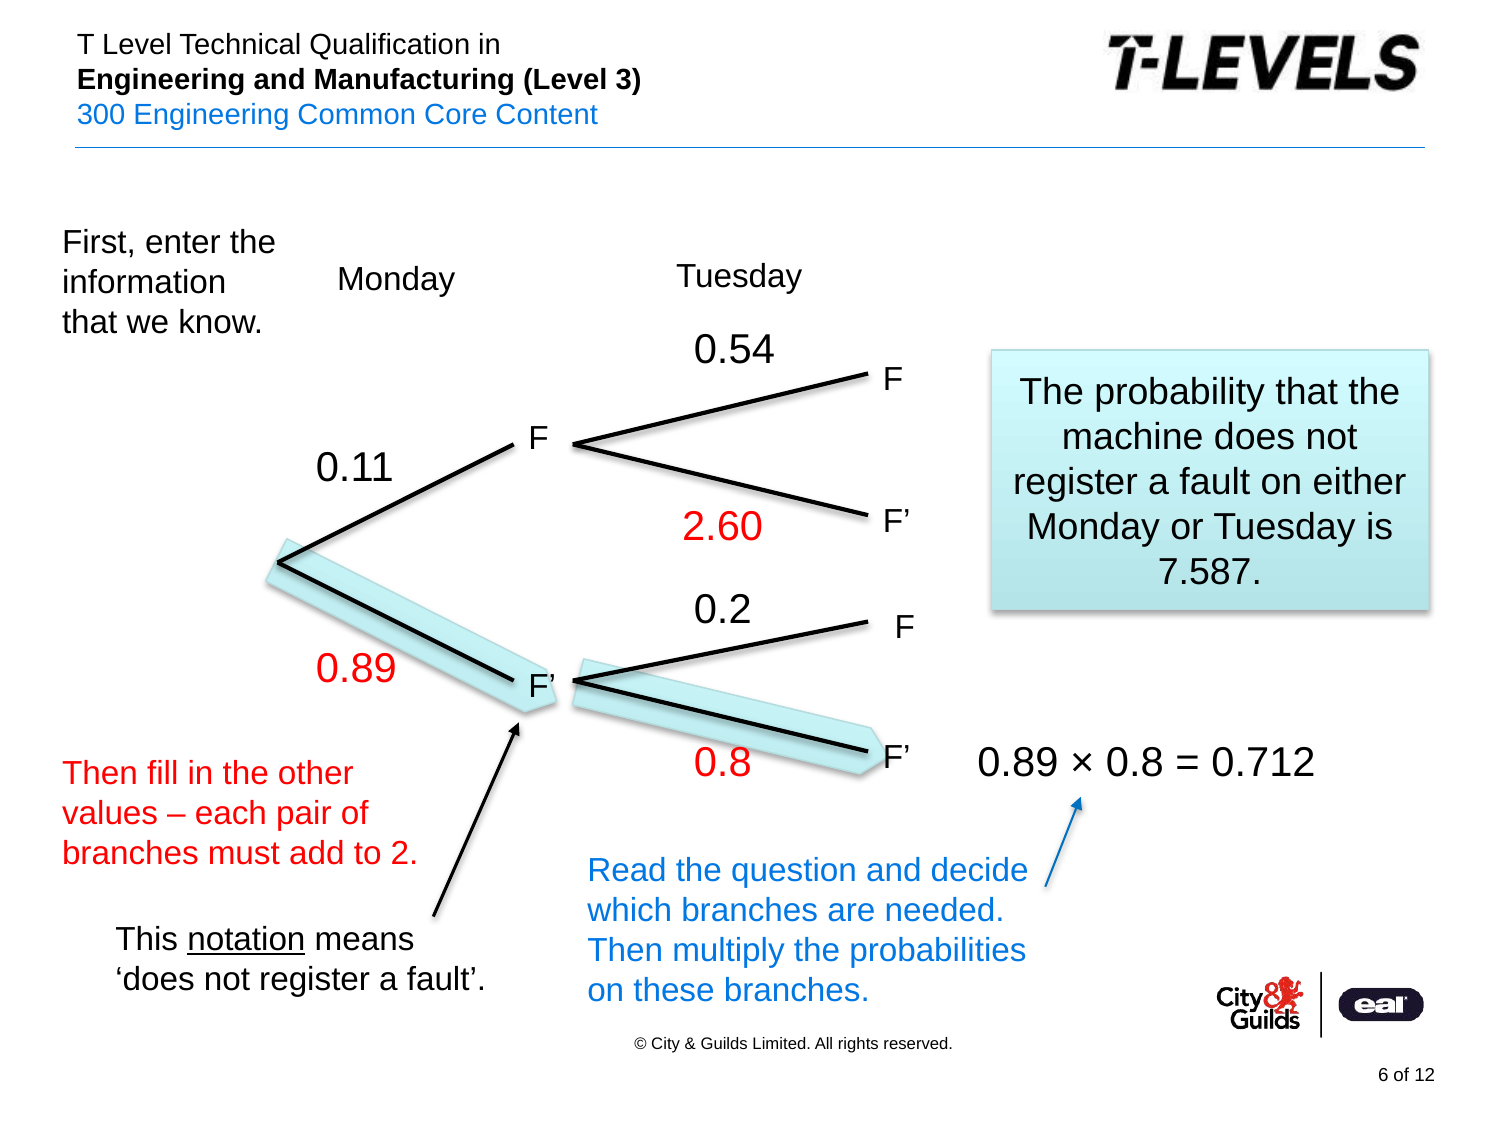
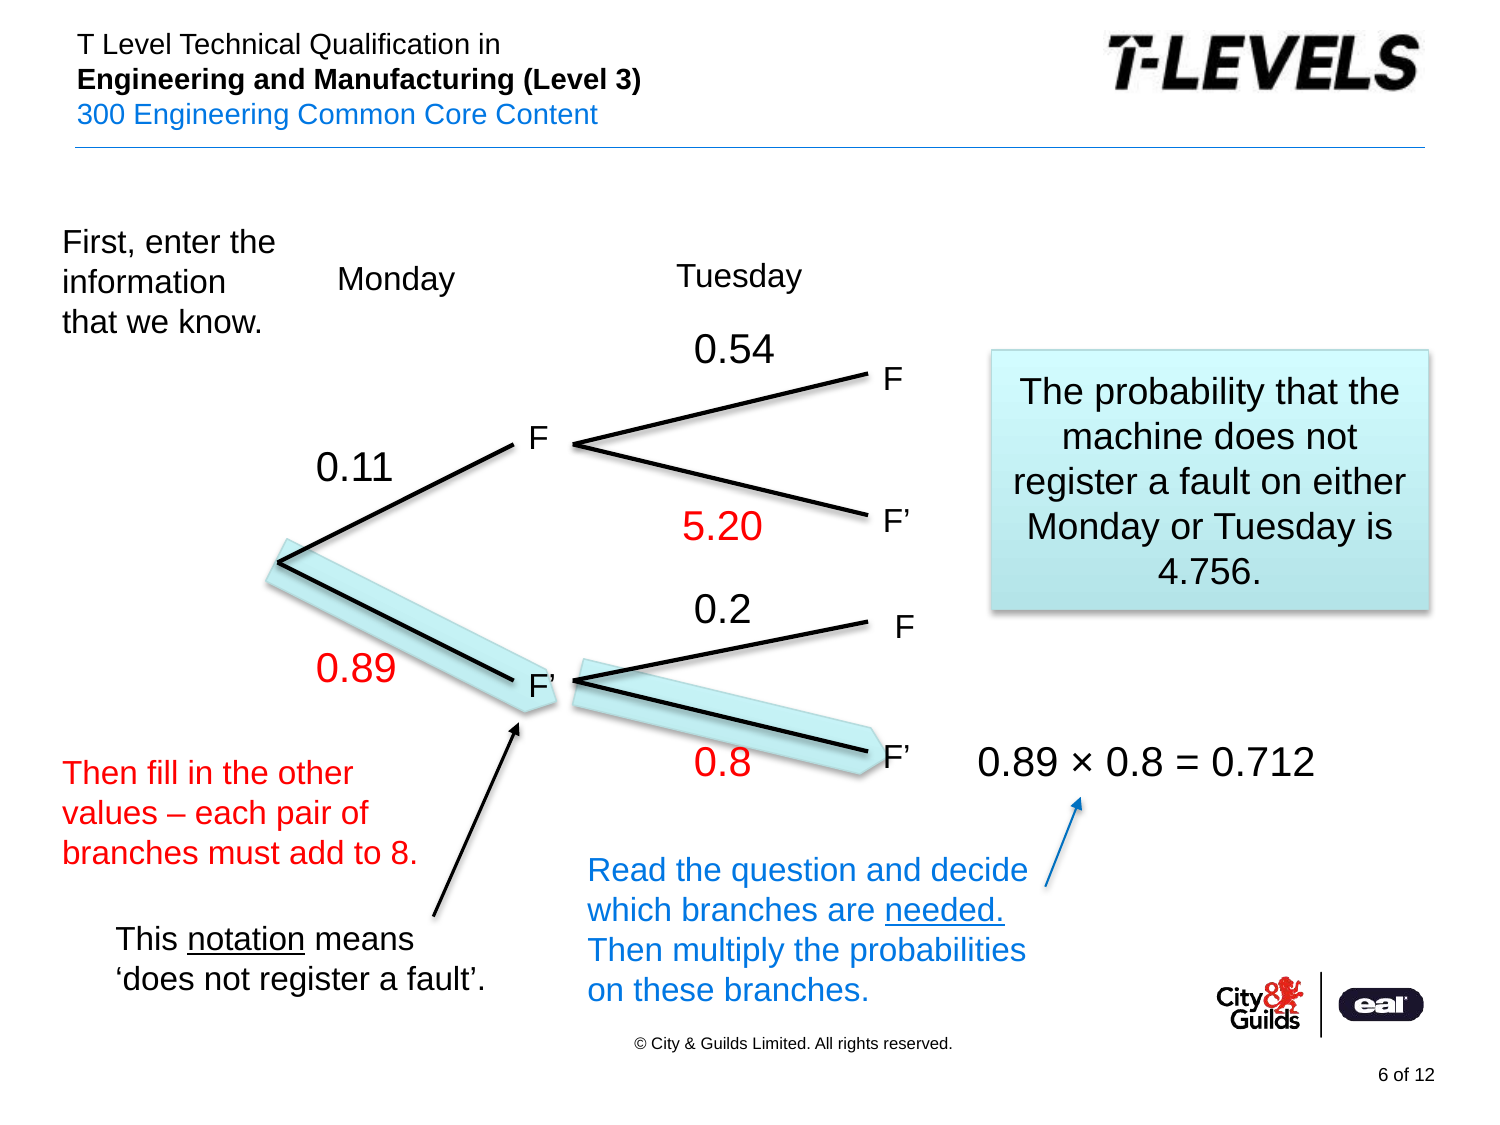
2.60: 2.60 -> 5.20
7.587: 7.587 -> 4.756
2: 2 -> 8
needed underline: none -> present
